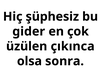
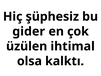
çıkınca: çıkınca -> ihtimal
sonra: sonra -> kalktı
